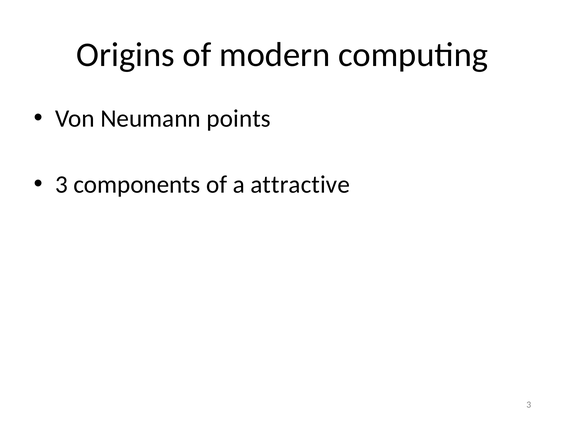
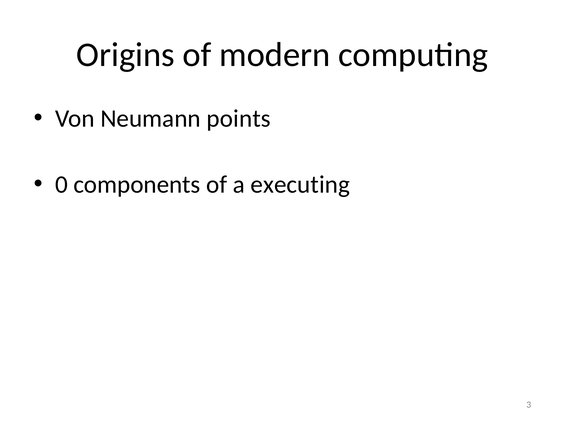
3 at (61, 184): 3 -> 0
attractive: attractive -> executing
